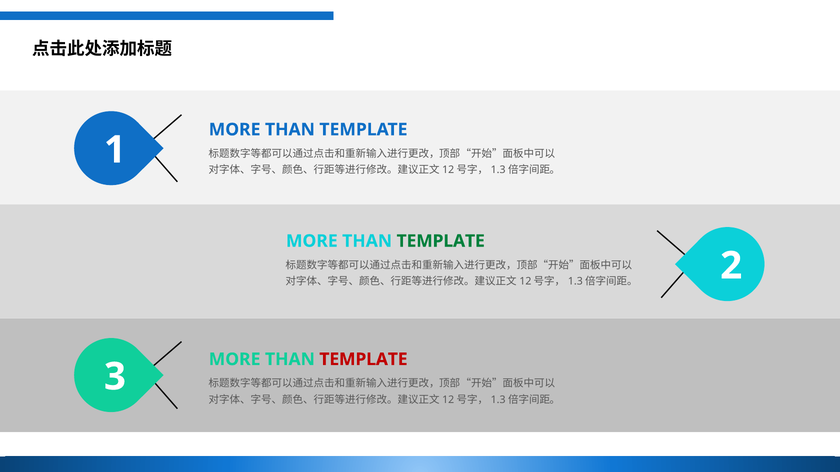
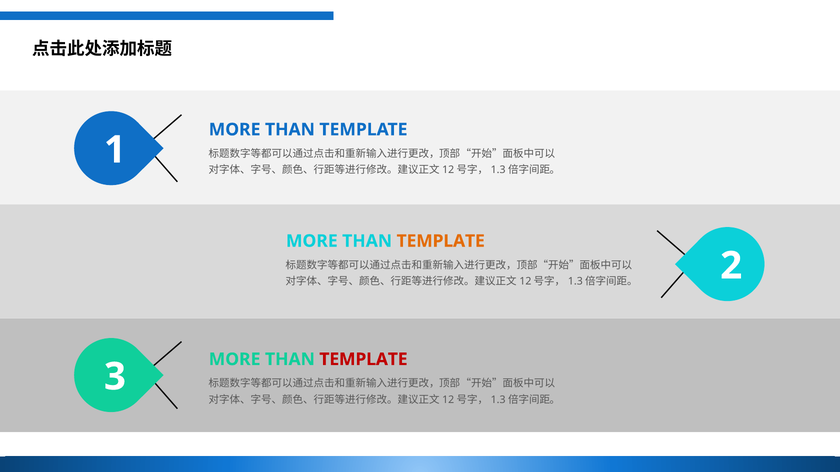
TEMPLATE at (441, 241) colour: green -> orange
